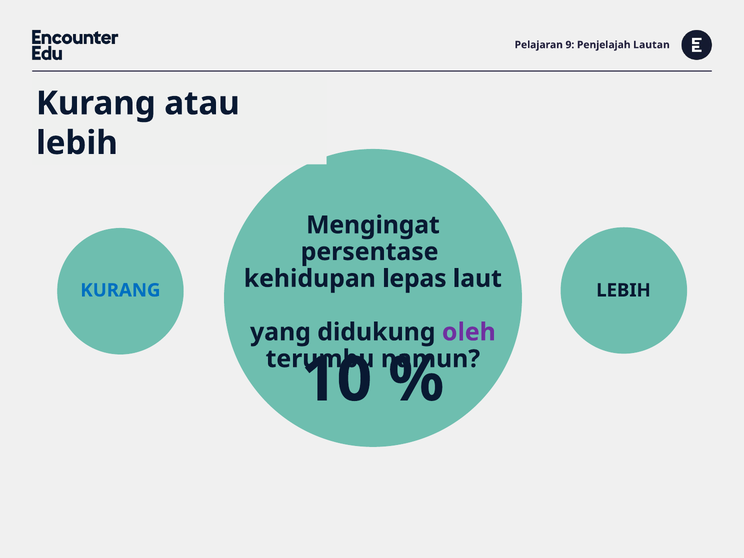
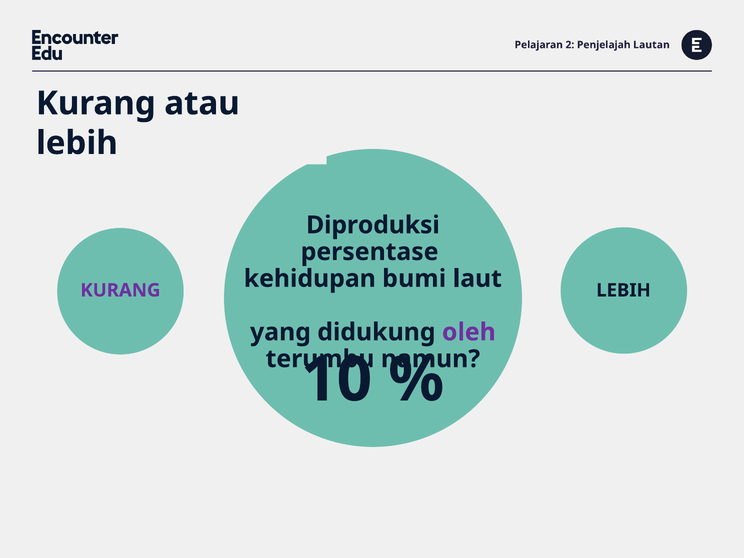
9: 9 -> 2
Mengingat: Mengingat -> Diproduksi
lepas: lepas -> bumi
KURANG at (120, 290) colour: blue -> purple
